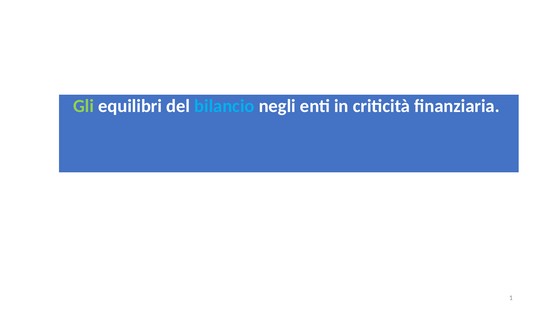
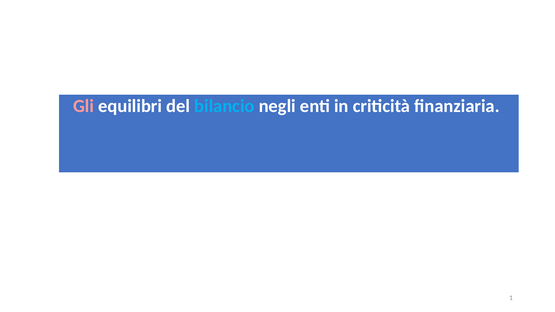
Gli colour: light green -> pink
